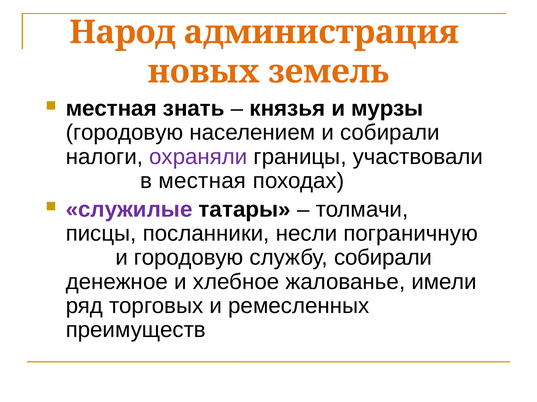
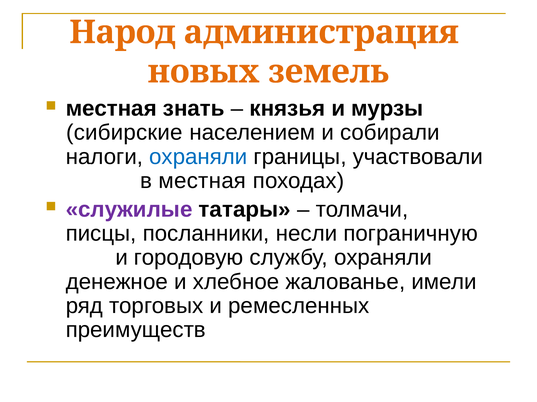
городовую at (125, 133): городовую -> сибирские
охраняли at (198, 157) colour: purple -> blue
службу собирали: собирали -> охраняли
